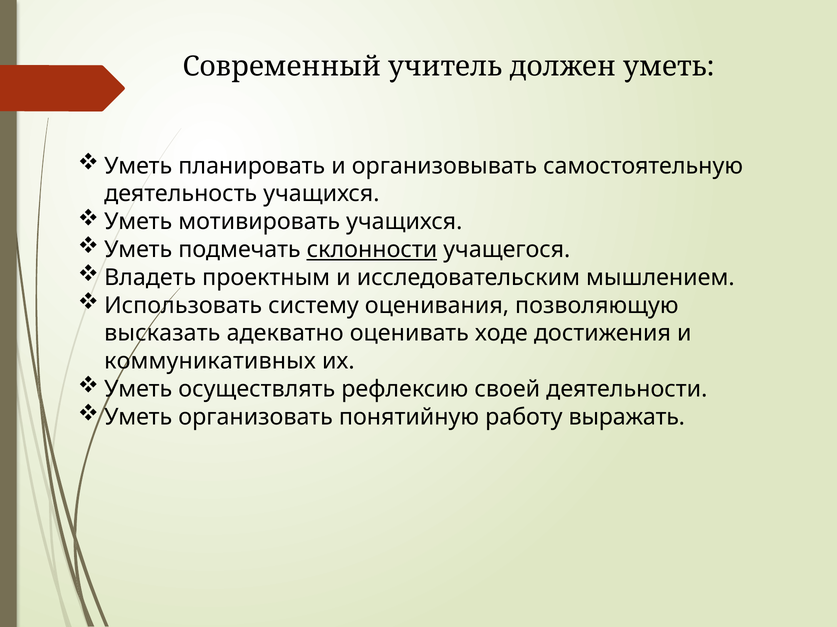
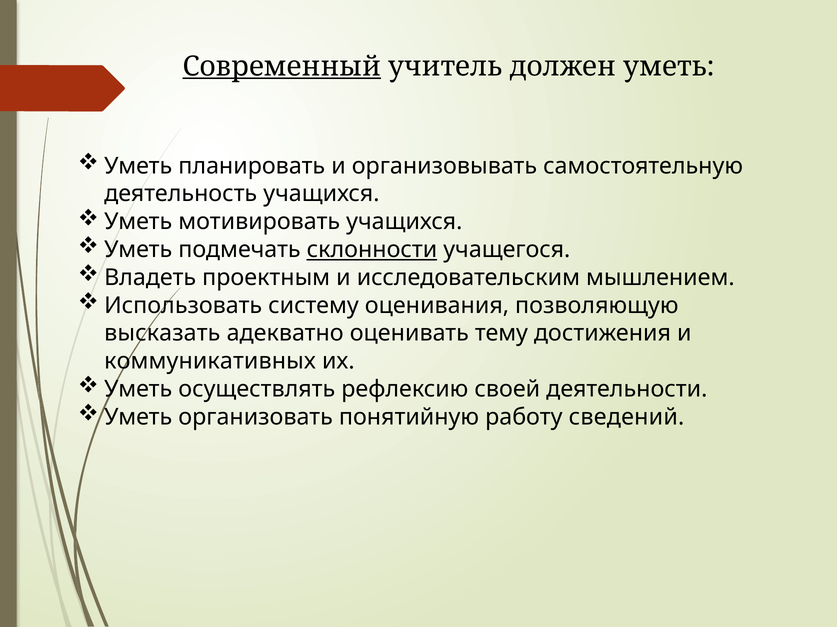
Современный underline: none -> present
ходе: ходе -> тему
выражать: выражать -> сведений
